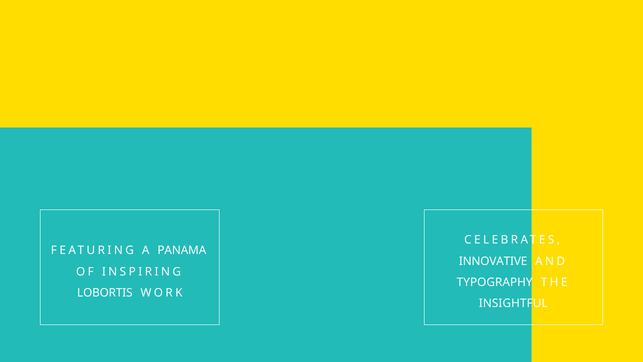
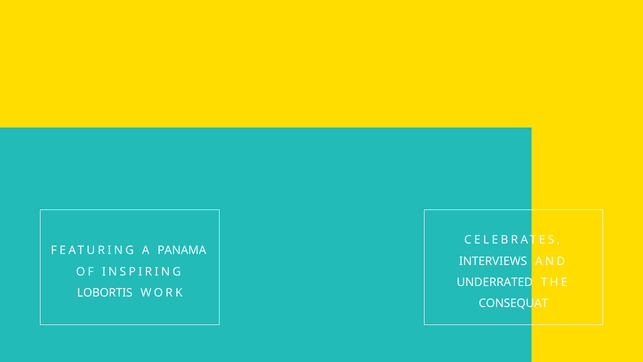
INNOVATIVE: INNOVATIVE -> INTERVIEWS
TYPOGRAPHY: TYPOGRAPHY -> UNDERRATED
INSIGHTFUL: INSIGHTFUL -> CONSEQUAT
